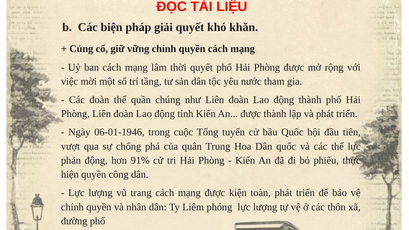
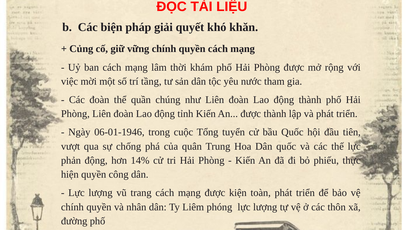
thời quyết: quyết -> khám
91%: 91% -> 14%
